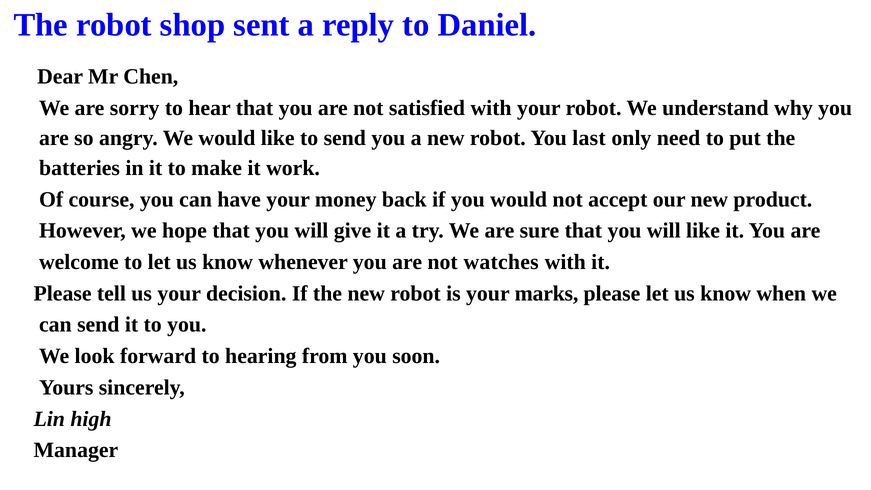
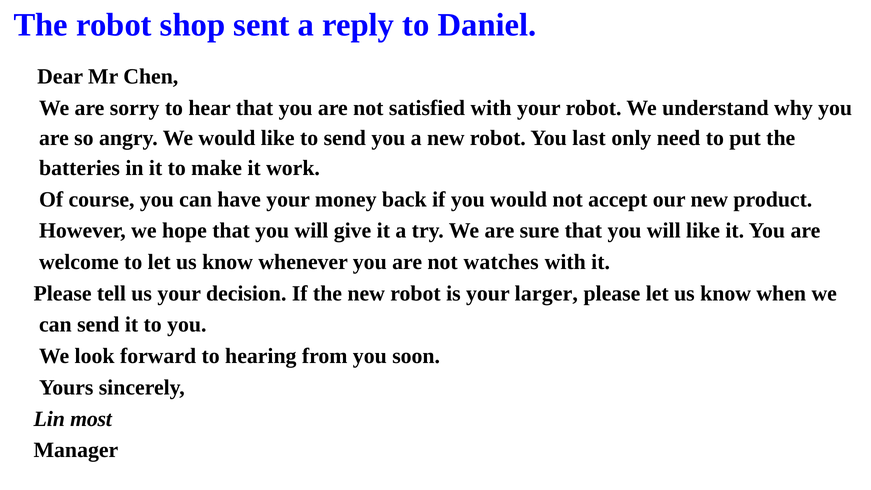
marks: marks -> larger
high: high -> most
